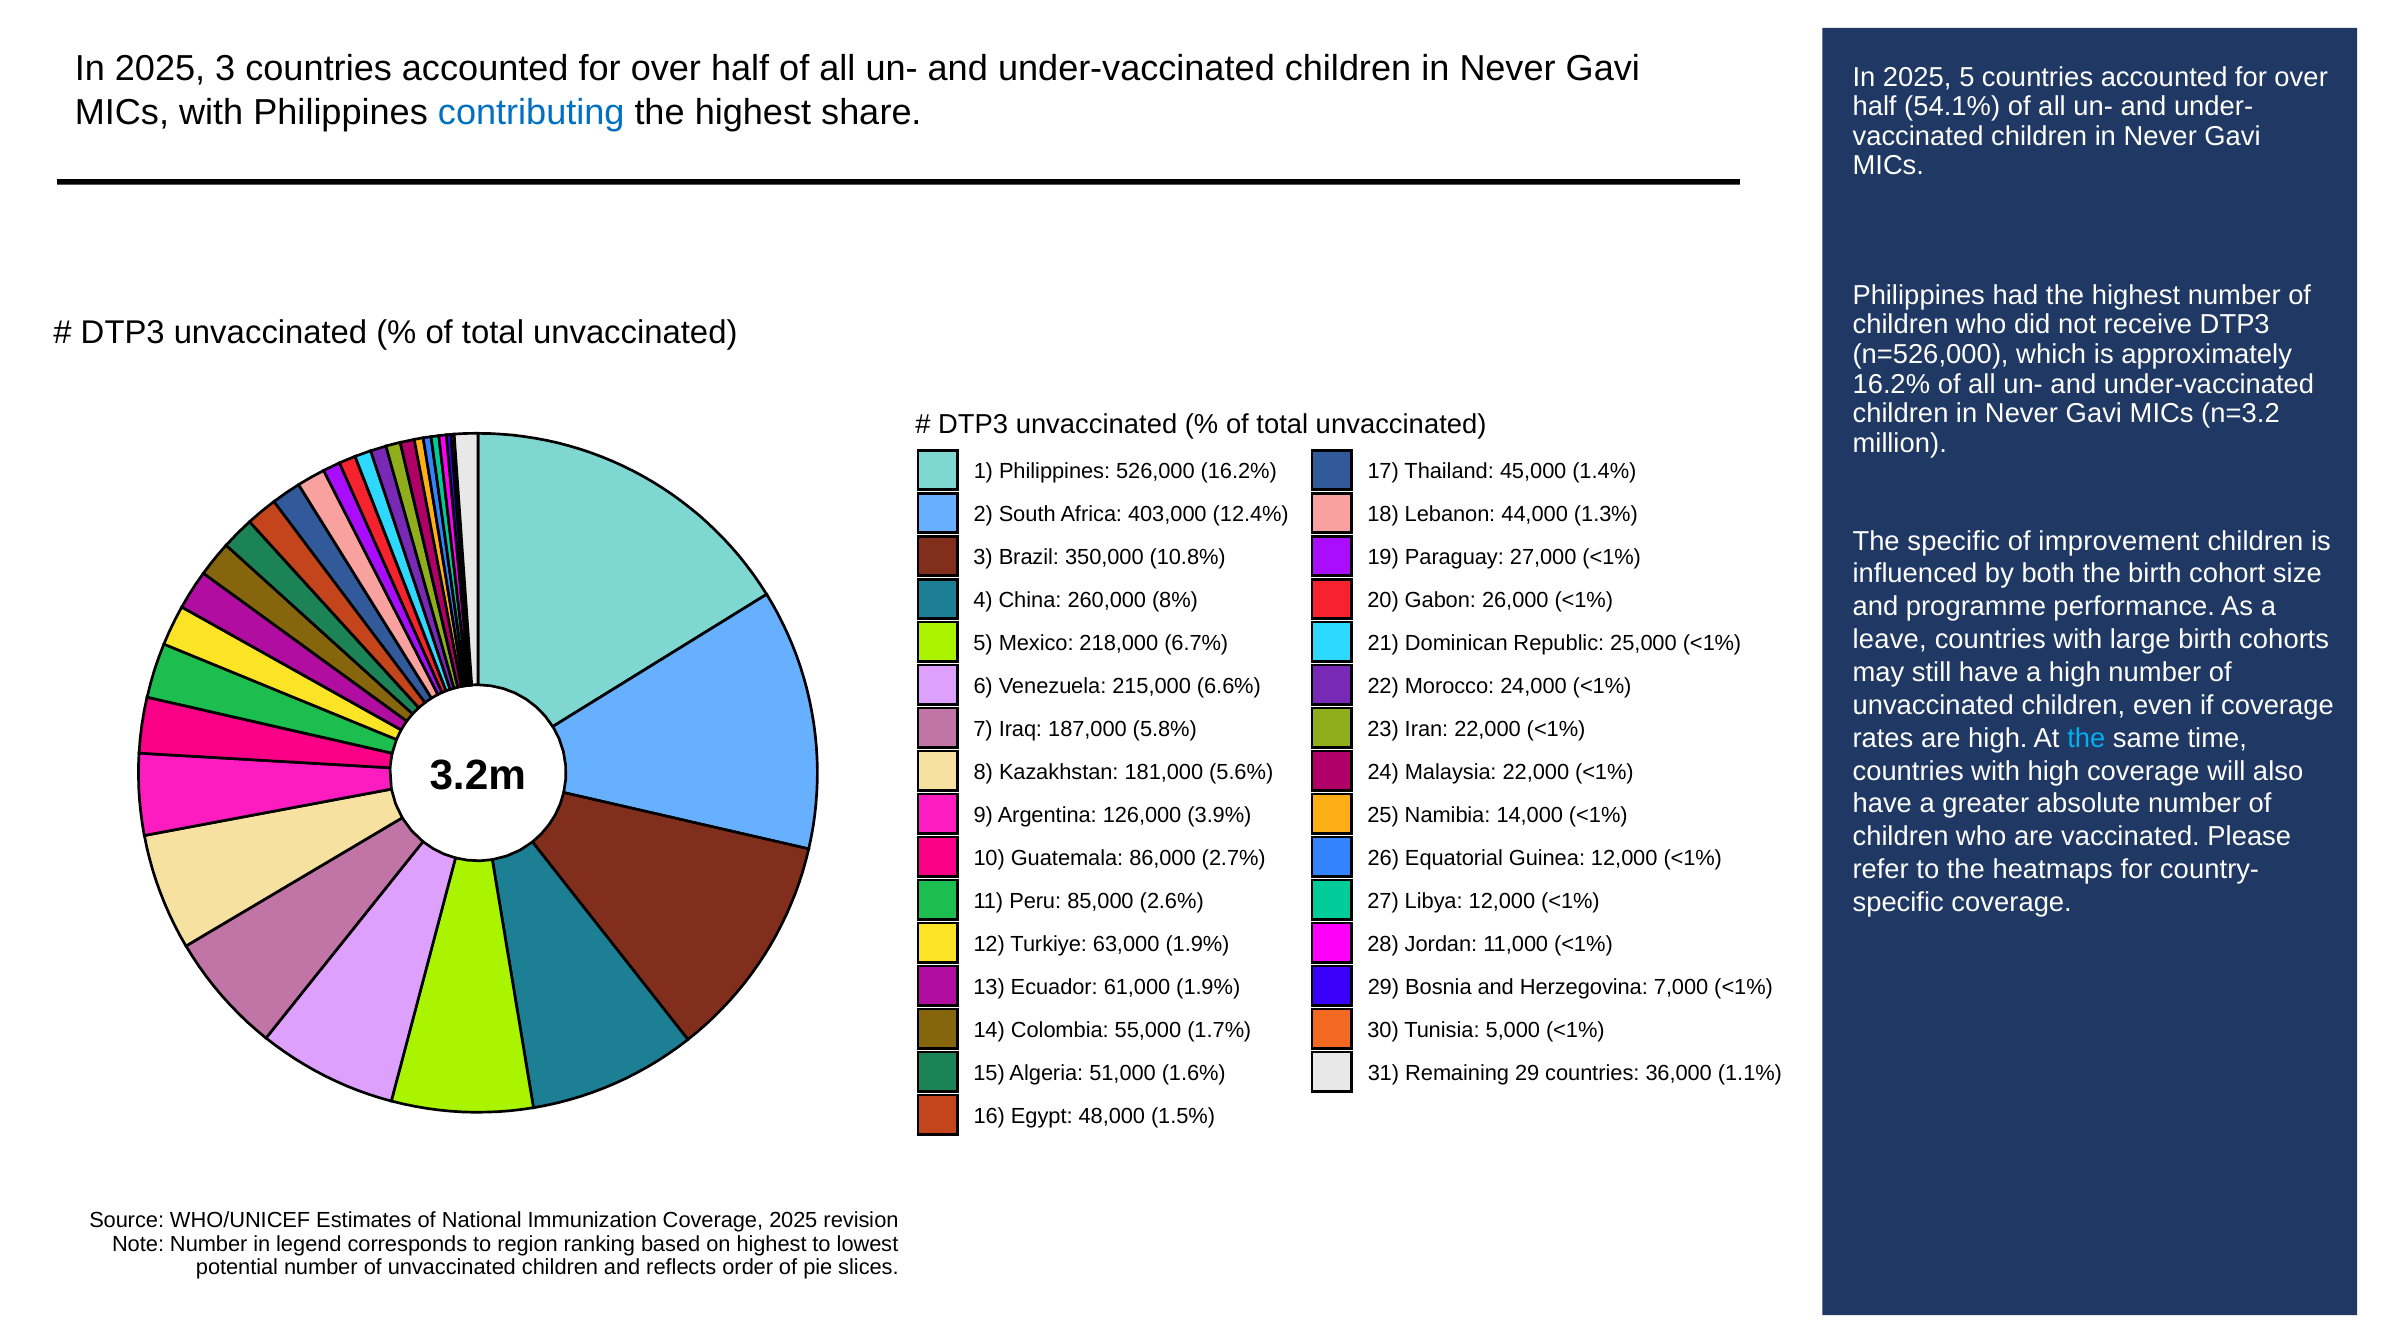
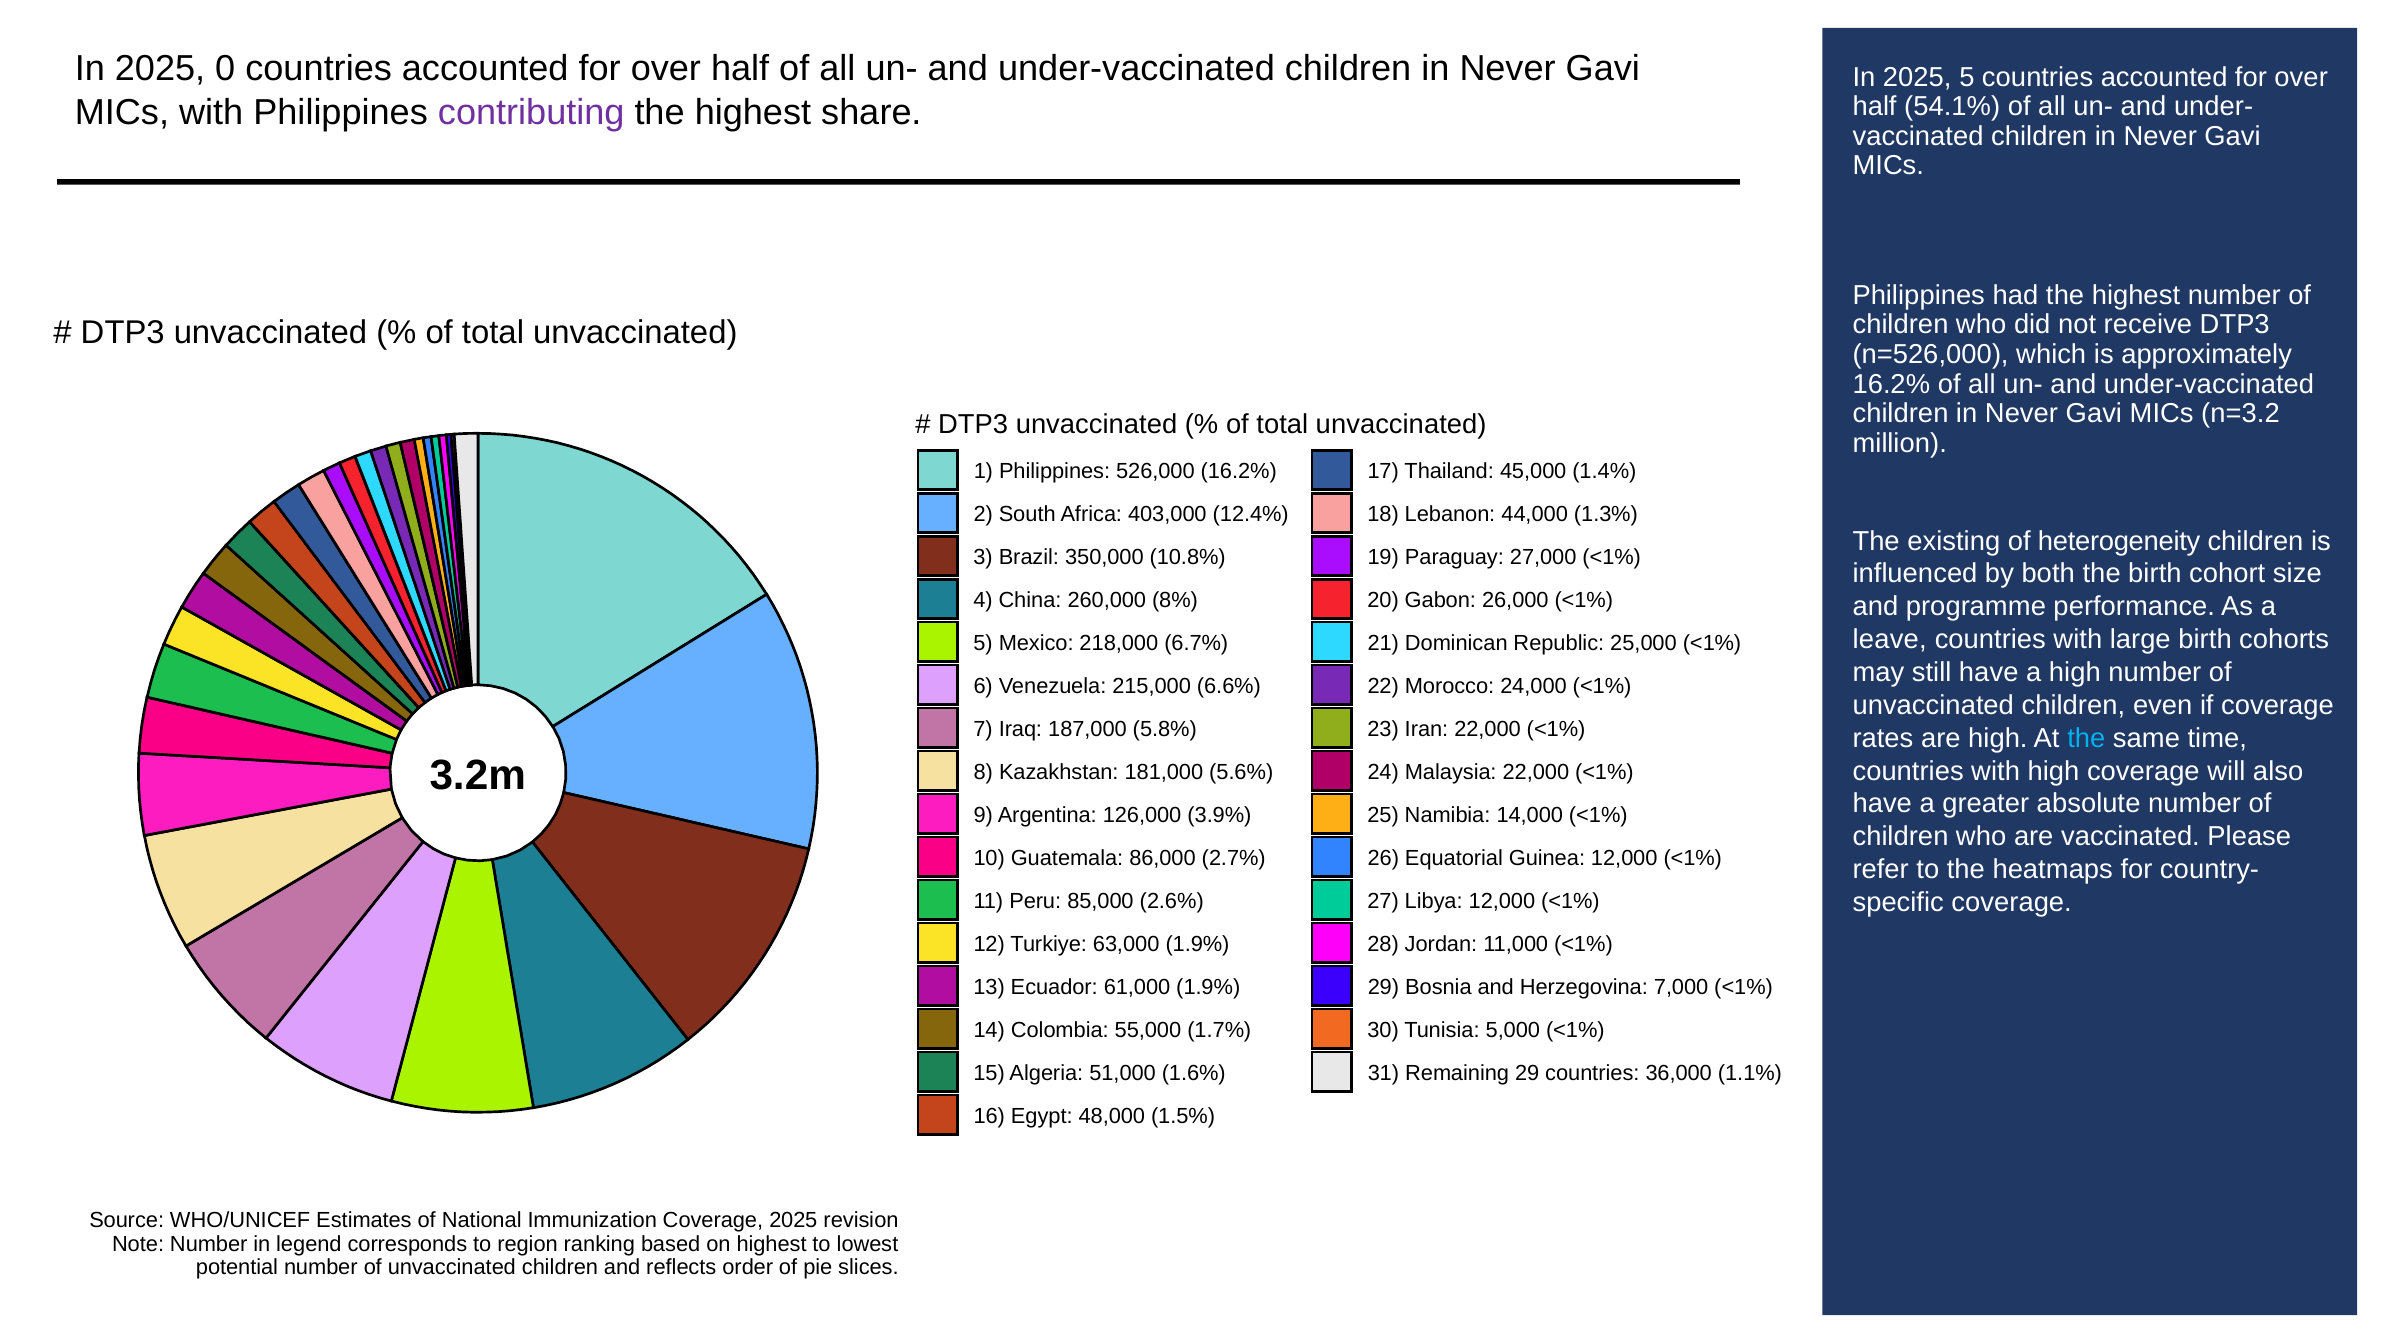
2025 3: 3 -> 0
contributing colour: blue -> purple
The specific: specific -> existing
improvement: improvement -> heterogeneity
